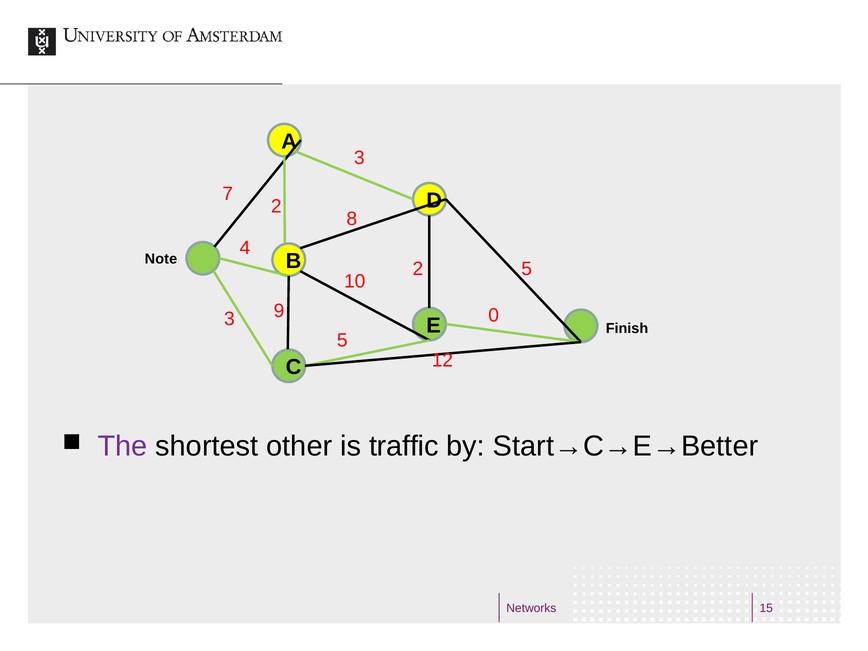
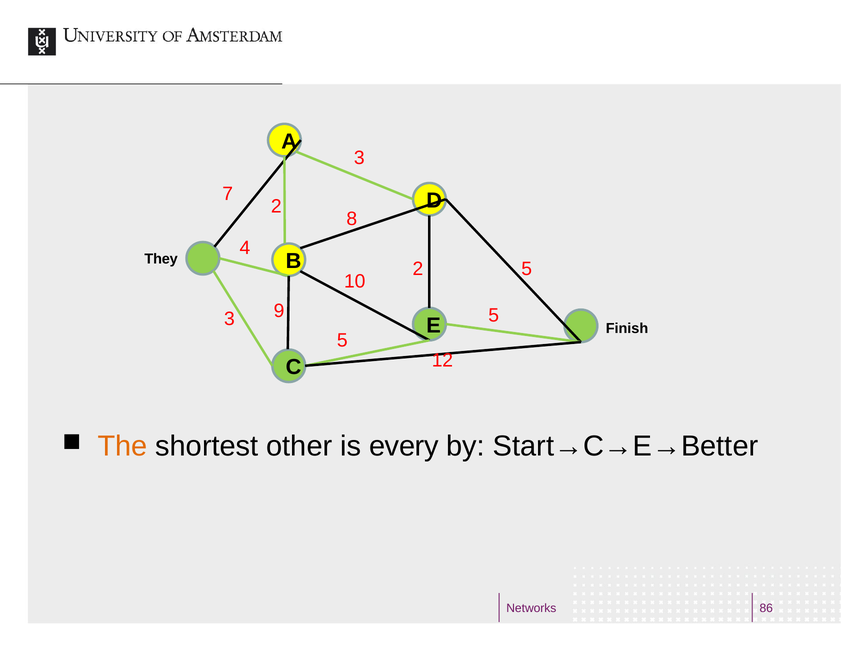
Note: Note -> They
9 0: 0 -> 5
The colour: purple -> orange
traffic: traffic -> every
15: 15 -> 86
